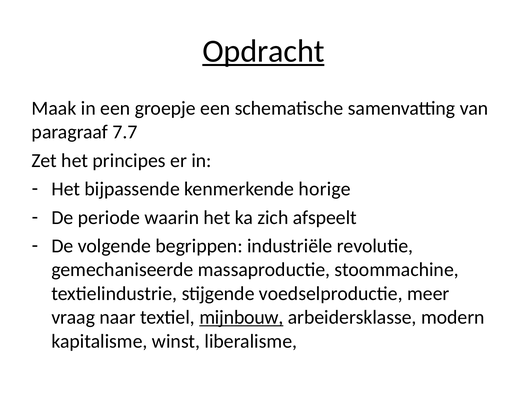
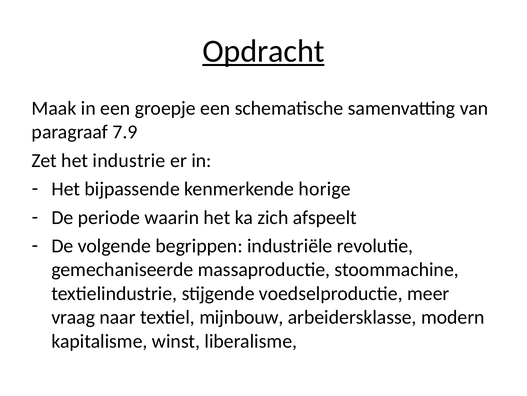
7.7: 7.7 -> 7.9
principes: principes -> industrie
mijnbouw underline: present -> none
